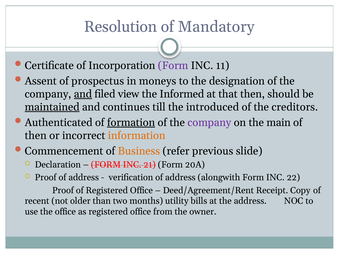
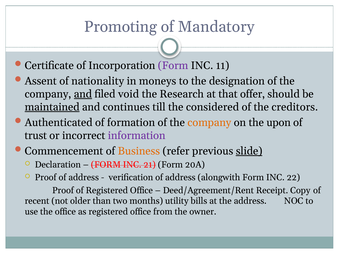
Resolution: Resolution -> Promoting
prospectus: prospectus -> nationality
view: view -> void
Informed: Informed -> Research
that then: then -> offer
introduced: introduced -> considered
formation underline: present -> none
company at (209, 123) colour: purple -> orange
main: main -> upon
then at (36, 136): then -> trust
information colour: orange -> purple
slide underline: none -> present
